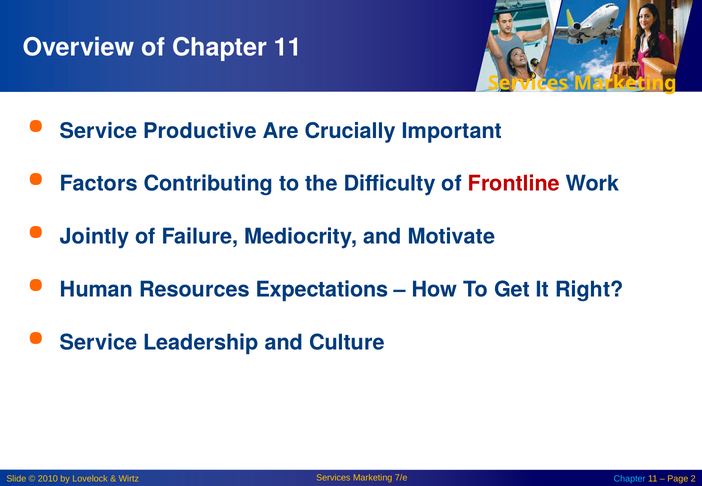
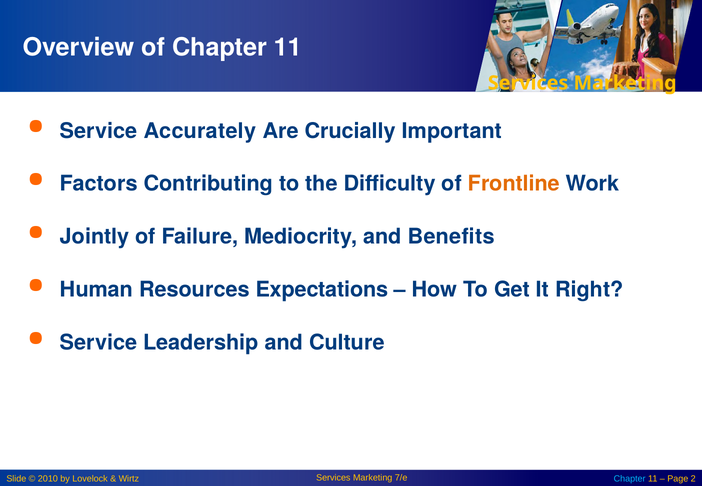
Productive: Productive -> Accurately
Frontline colour: red -> orange
Motivate: Motivate -> Benefits
